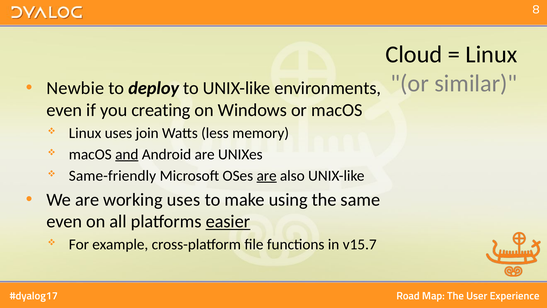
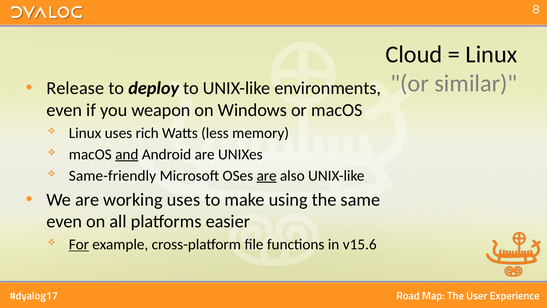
Newbie: Newbie -> Release
creating: creating -> weapon
join: join -> rich
easier underline: present -> none
For underline: none -> present
v15.7: v15.7 -> v15.6
